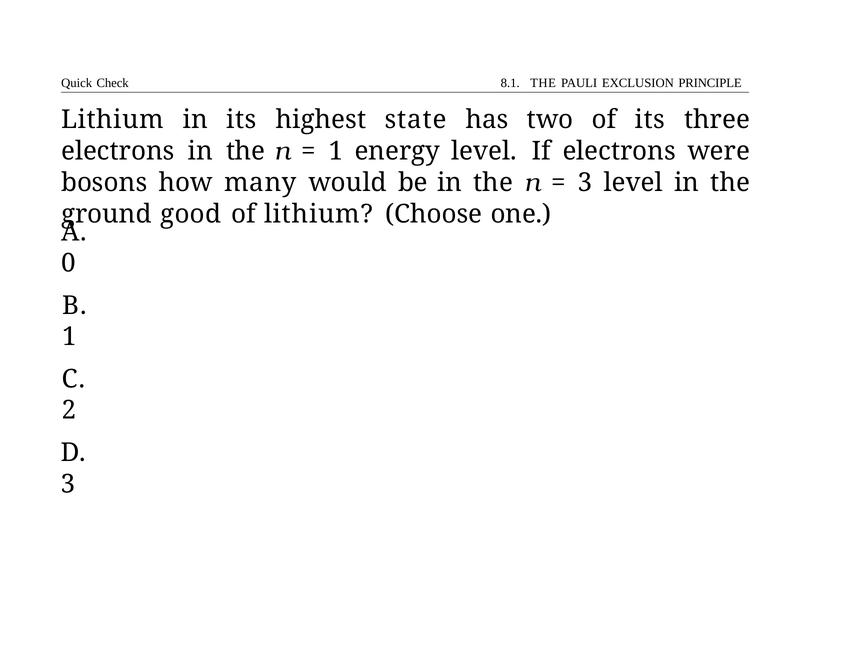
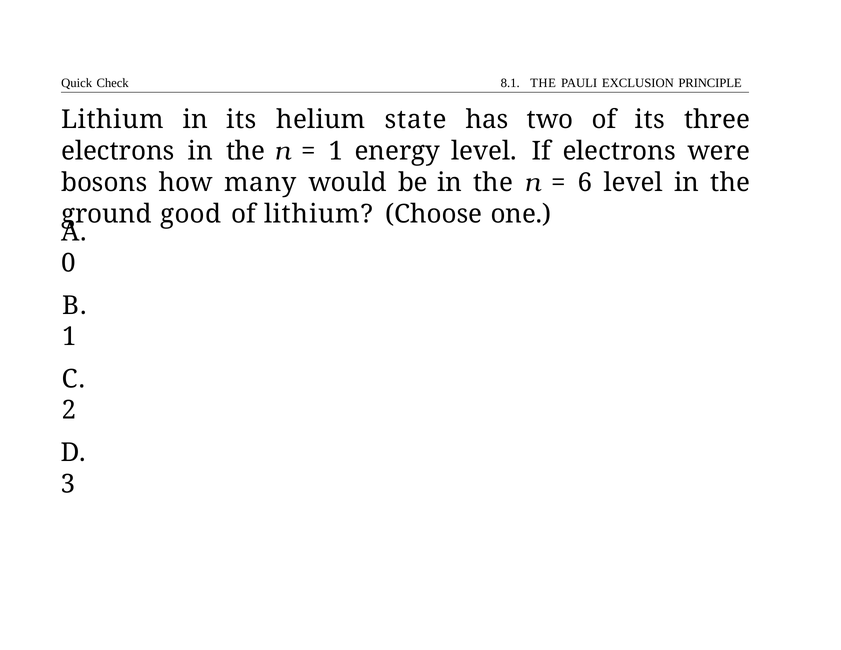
highest: highest -> helium
3 at (585, 183): 3 -> 6
